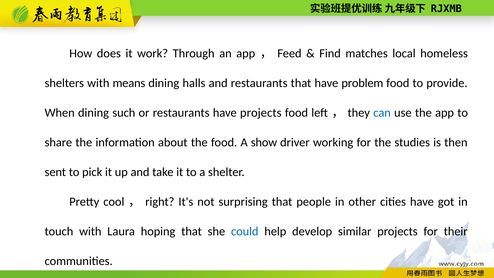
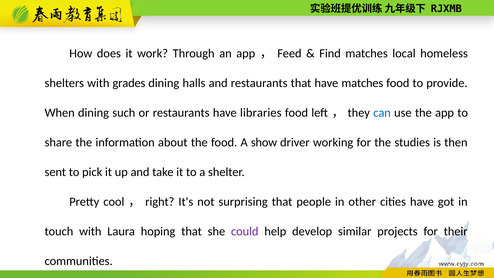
means: means -> grades
have problem: problem -> matches
have projects: projects -> libraries
could colour: blue -> purple
